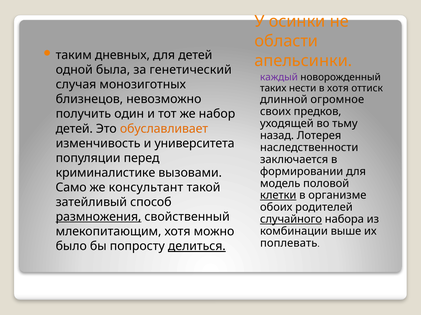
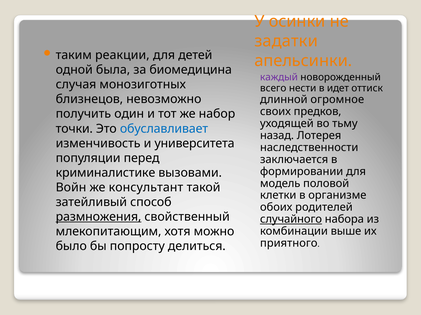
области: области -> задатки
дневных: дневных -> реакции
генетический: генетический -> биомедицина
таких: таких -> всего
в хотя: хотя -> идет
детей at (74, 129): детей -> точки
обуславливает colour: orange -> blue
Само: Само -> Войн
клетки underline: present -> none
поплевать: поплевать -> приятного
делиться underline: present -> none
